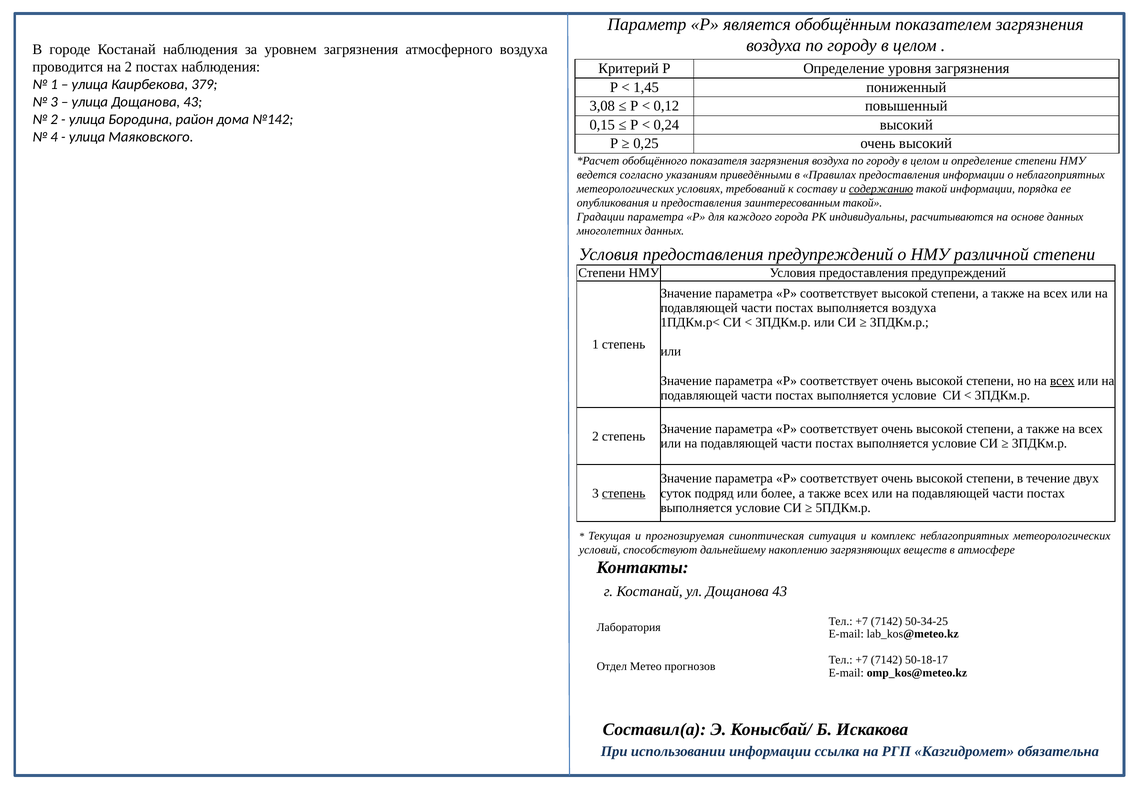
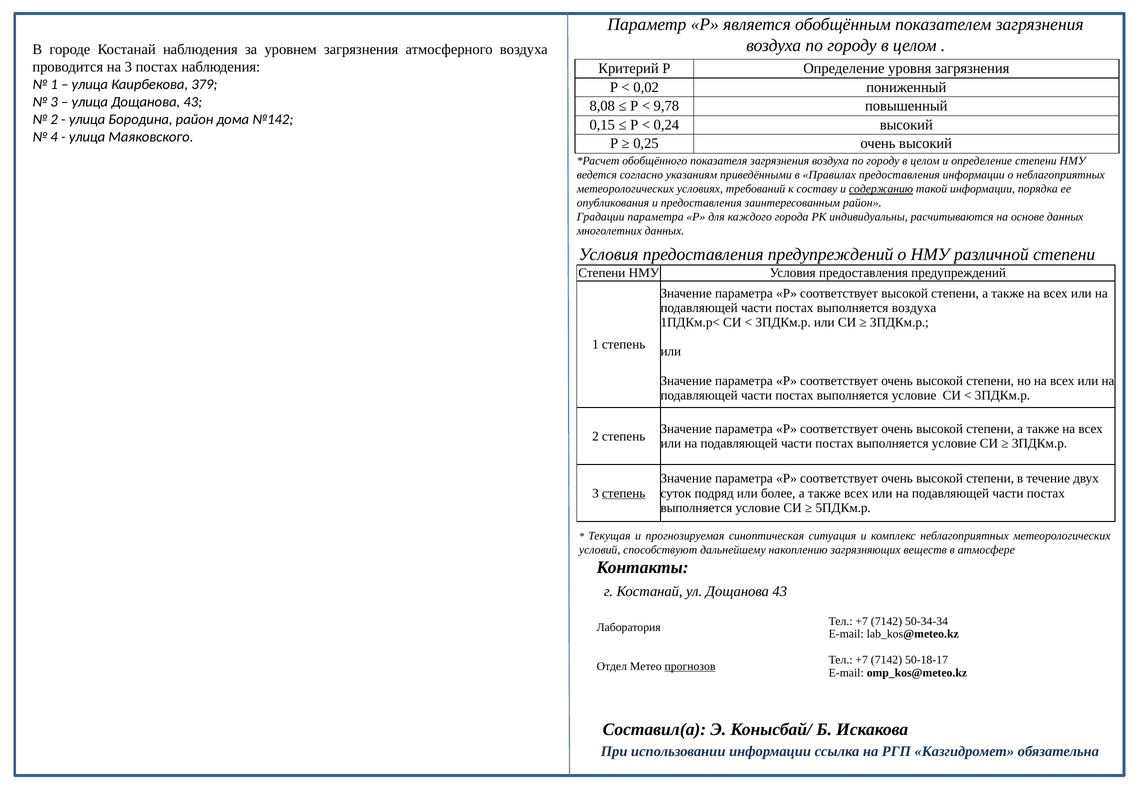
на 2: 2 -> 3
1,45: 1,45 -> 0,02
3,08: 3,08 -> 8,08
0,12: 0,12 -> 9,78
заинтересованным такой: такой -> район
всех at (1062, 381) underline: present -> none
50-34-25: 50-34-25 -> 50-34-34
прогнозов underline: none -> present
